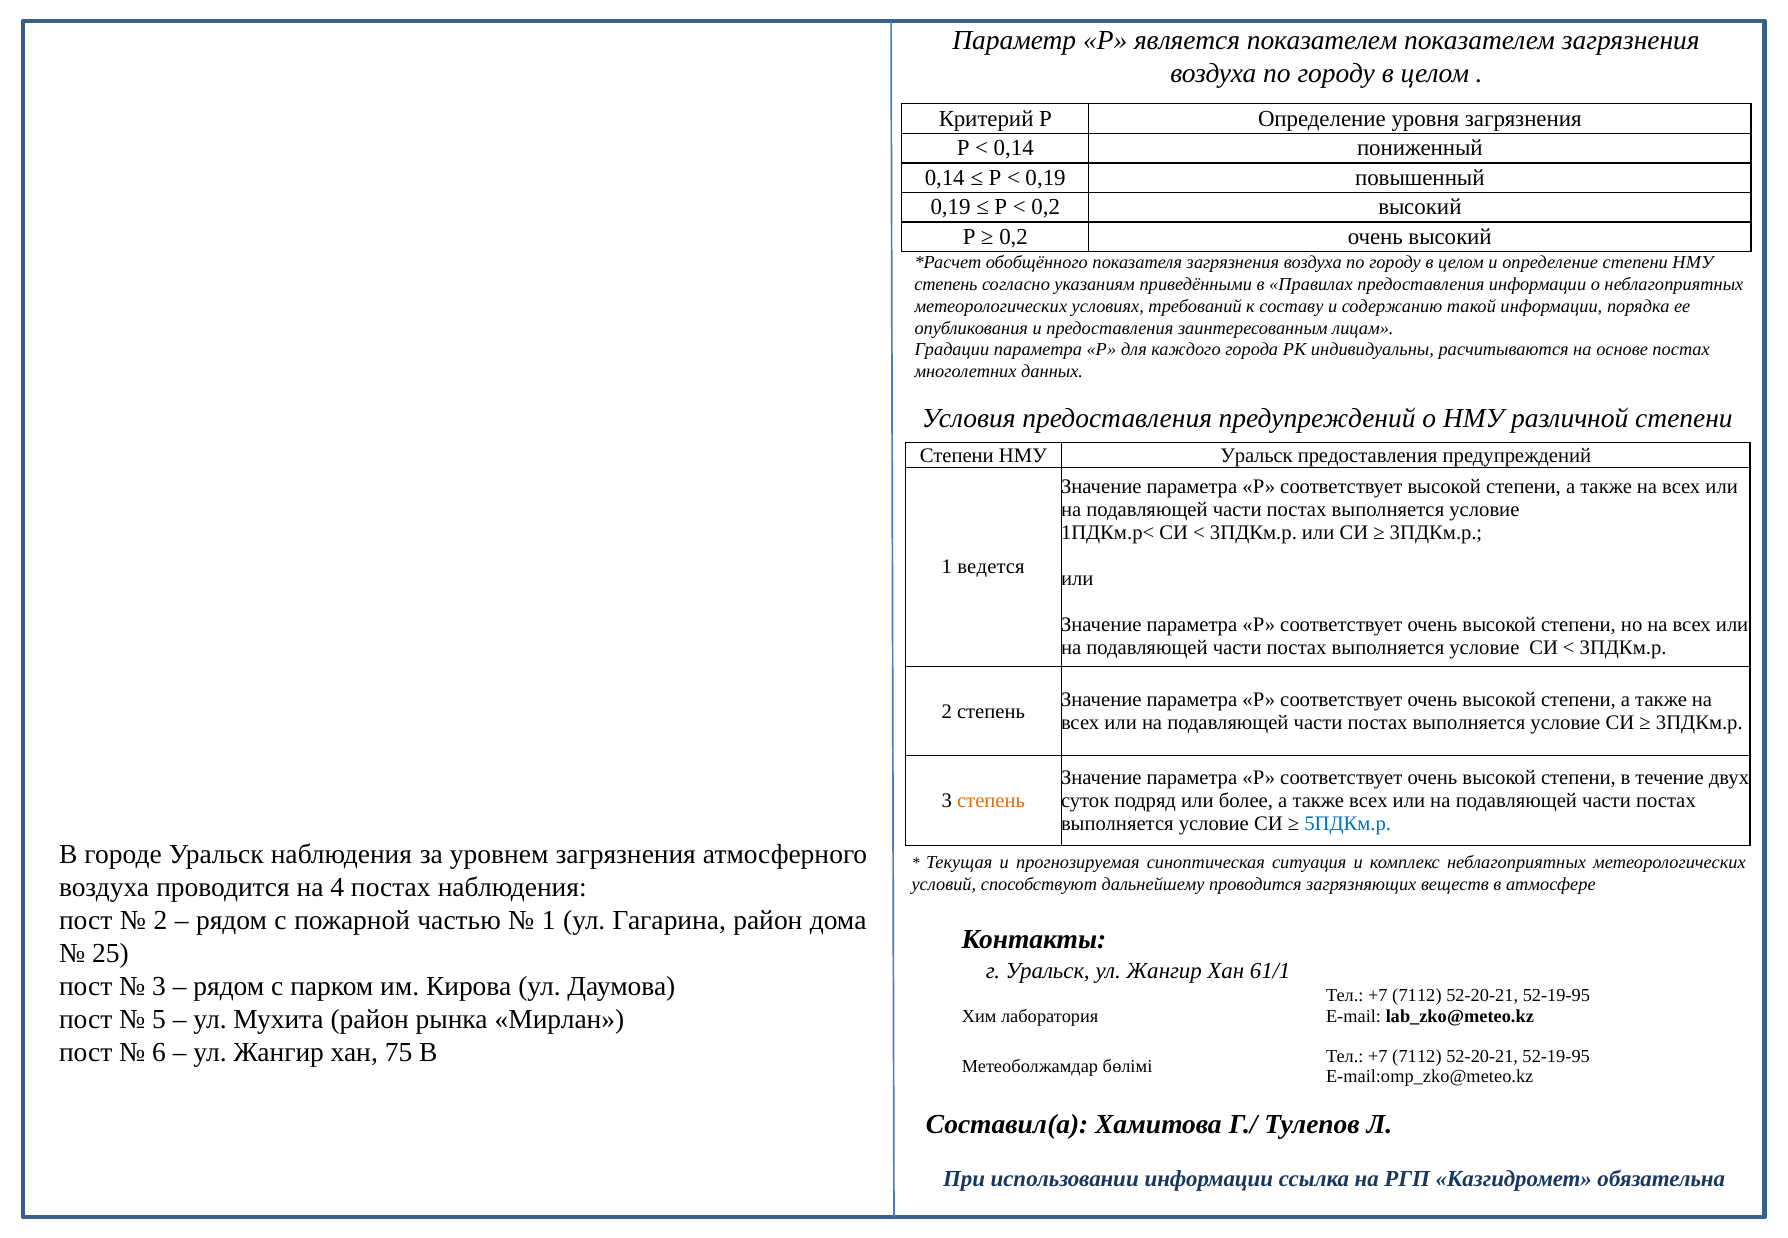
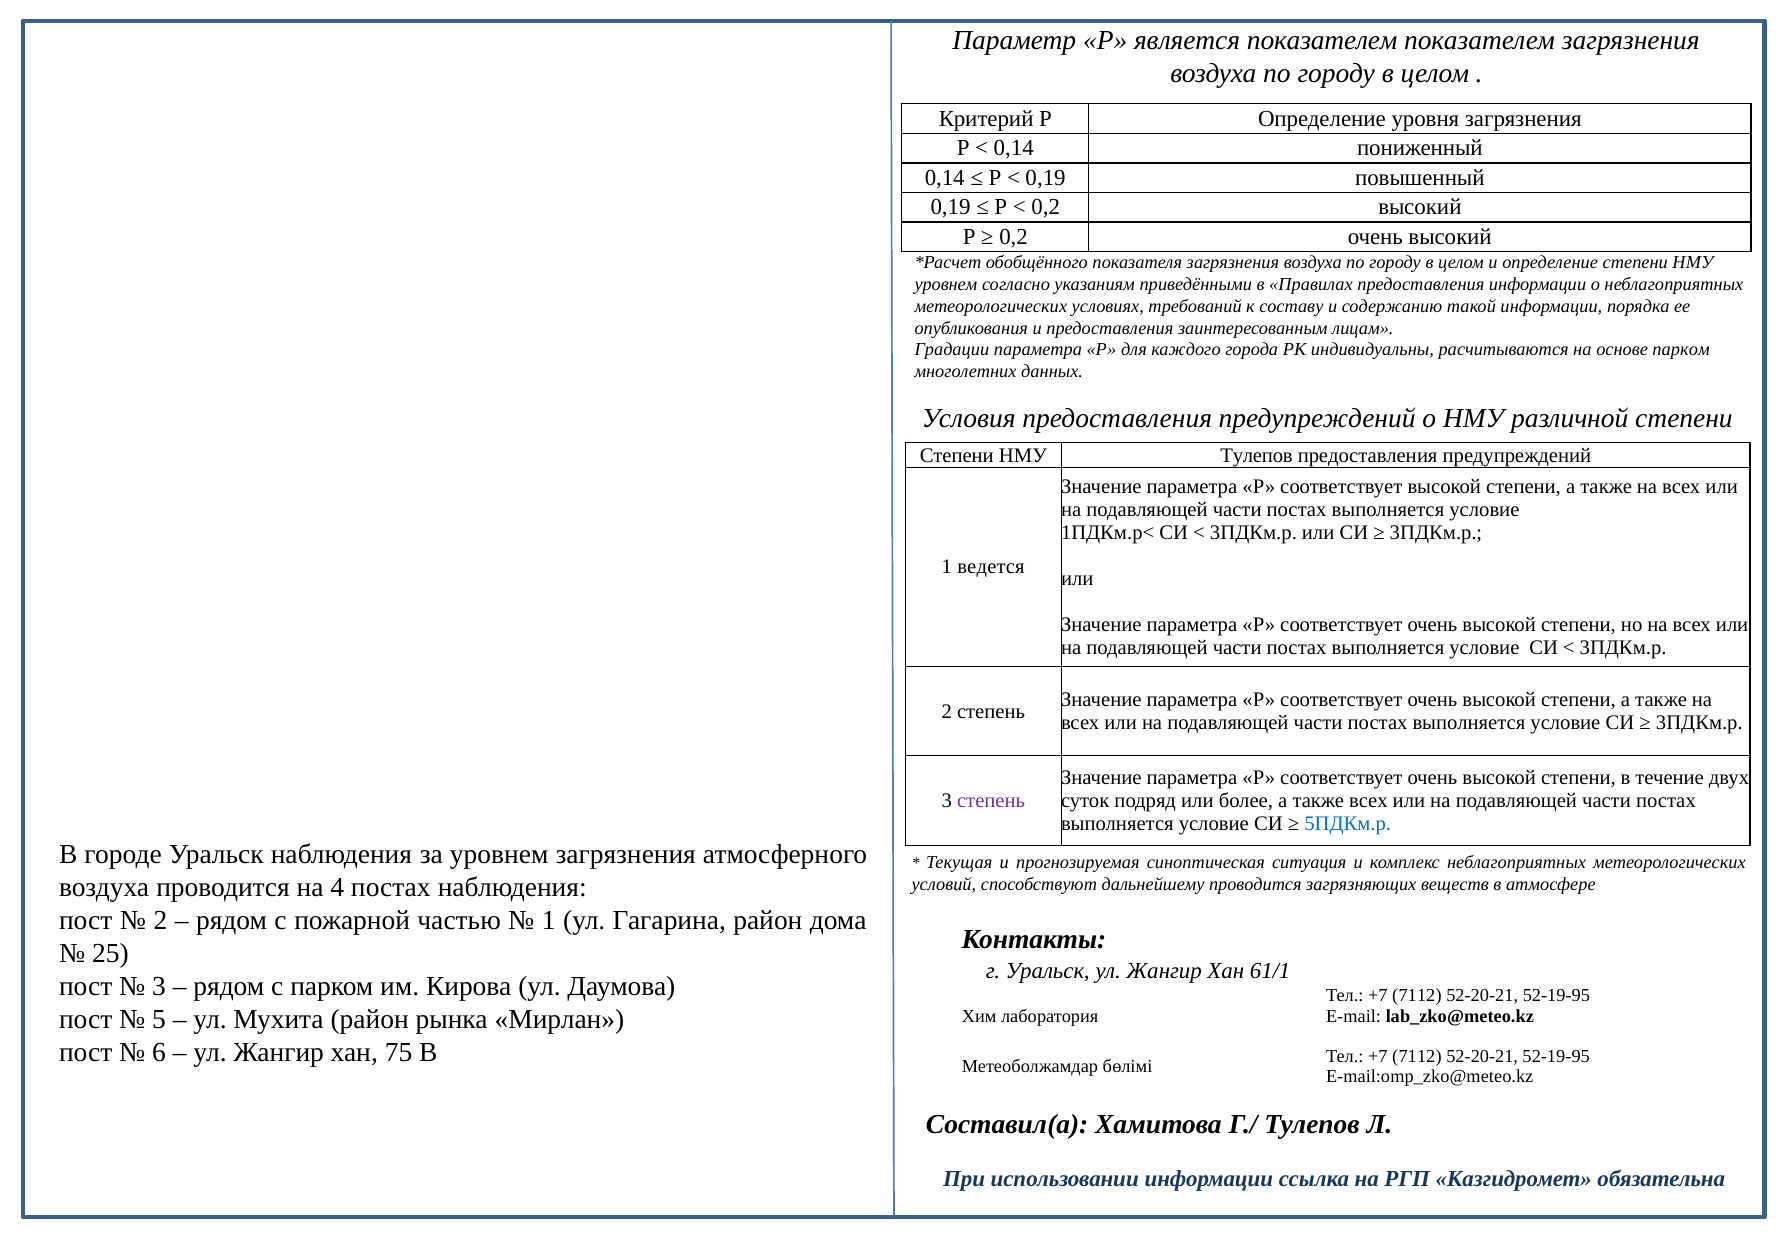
степень at (946, 284): степень -> уровнем
основе постах: постах -> парком
НМУ Уральск: Уральск -> Тулепов
степень at (991, 801) colour: orange -> purple
